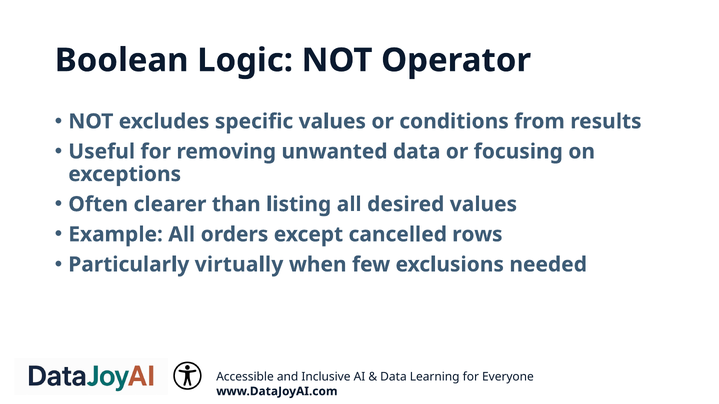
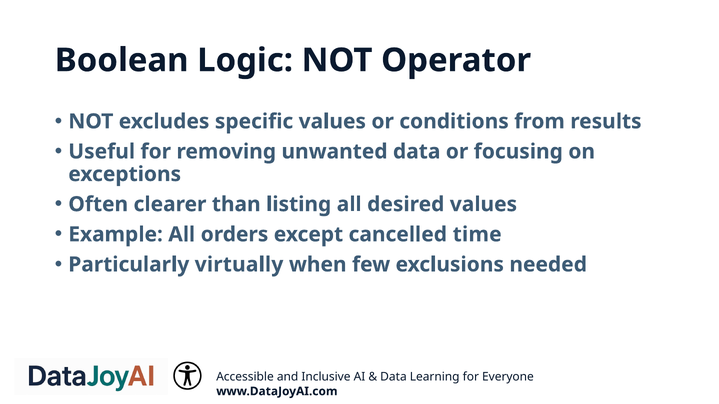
rows: rows -> time
